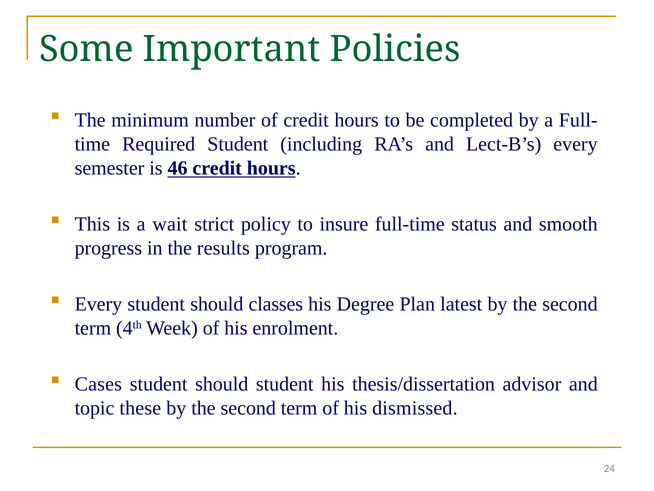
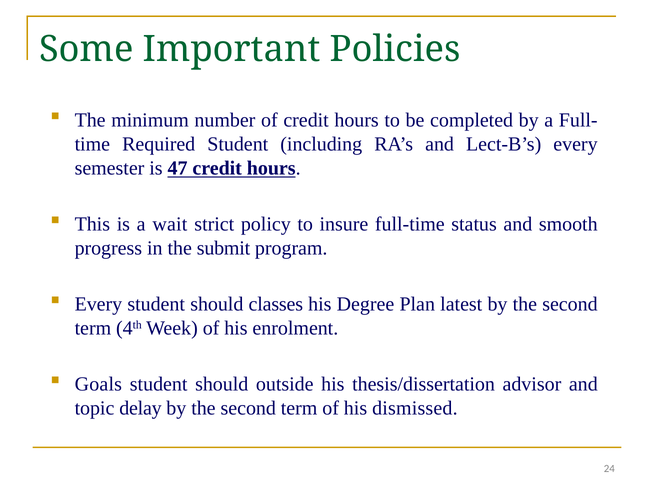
46: 46 -> 47
results: results -> submit
Cases: Cases -> Goals
should student: student -> outside
these: these -> delay
